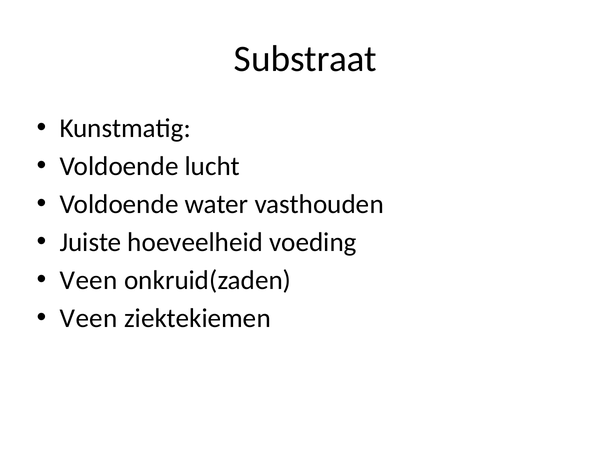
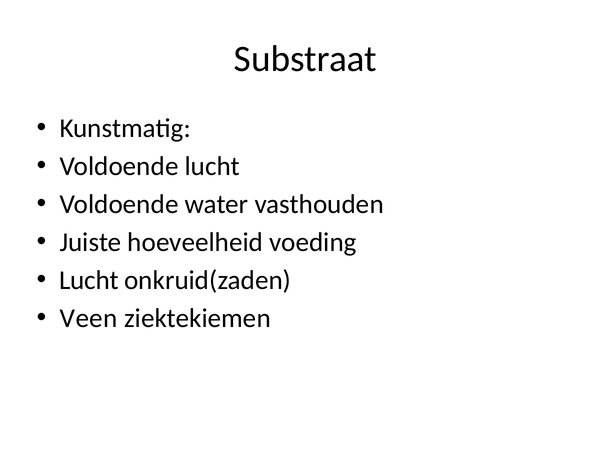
Veen at (89, 280): Veen -> Lucht
